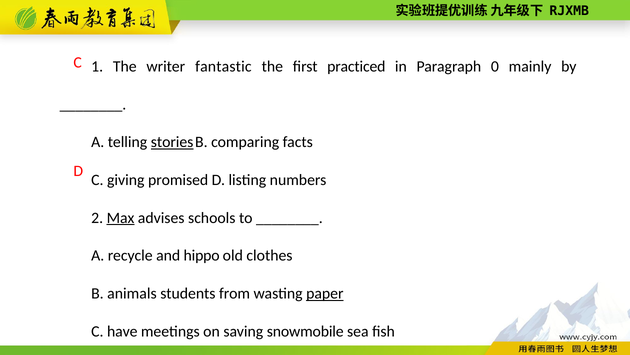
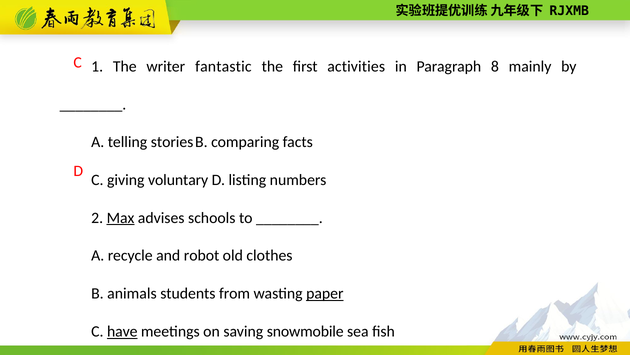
practiced: practiced -> activities
0: 0 -> 8
stories underline: present -> none
promised: promised -> voluntary
hippo: hippo -> robot
have underline: none -> present
